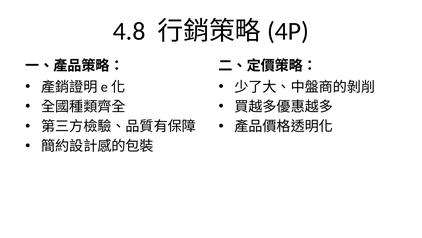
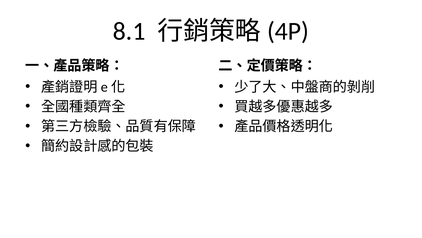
4.8: 4.8 -> 8.1
